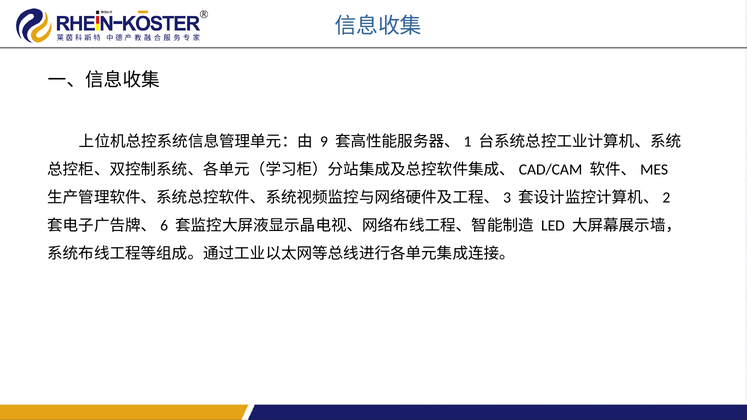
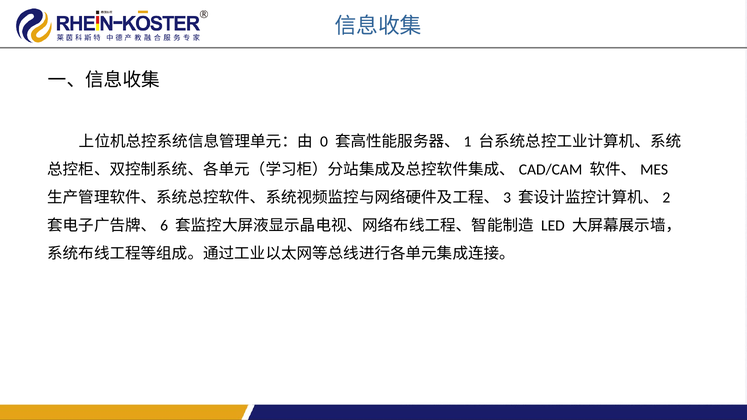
9: 9 -> 0
